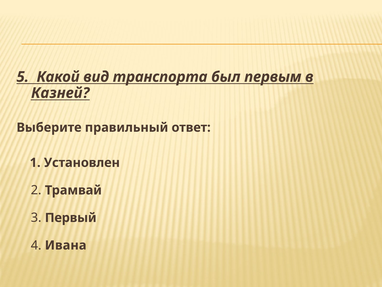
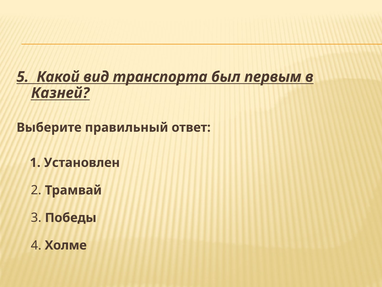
Первый: Первый -> Победы
Ивана: Ивана -> Холме
